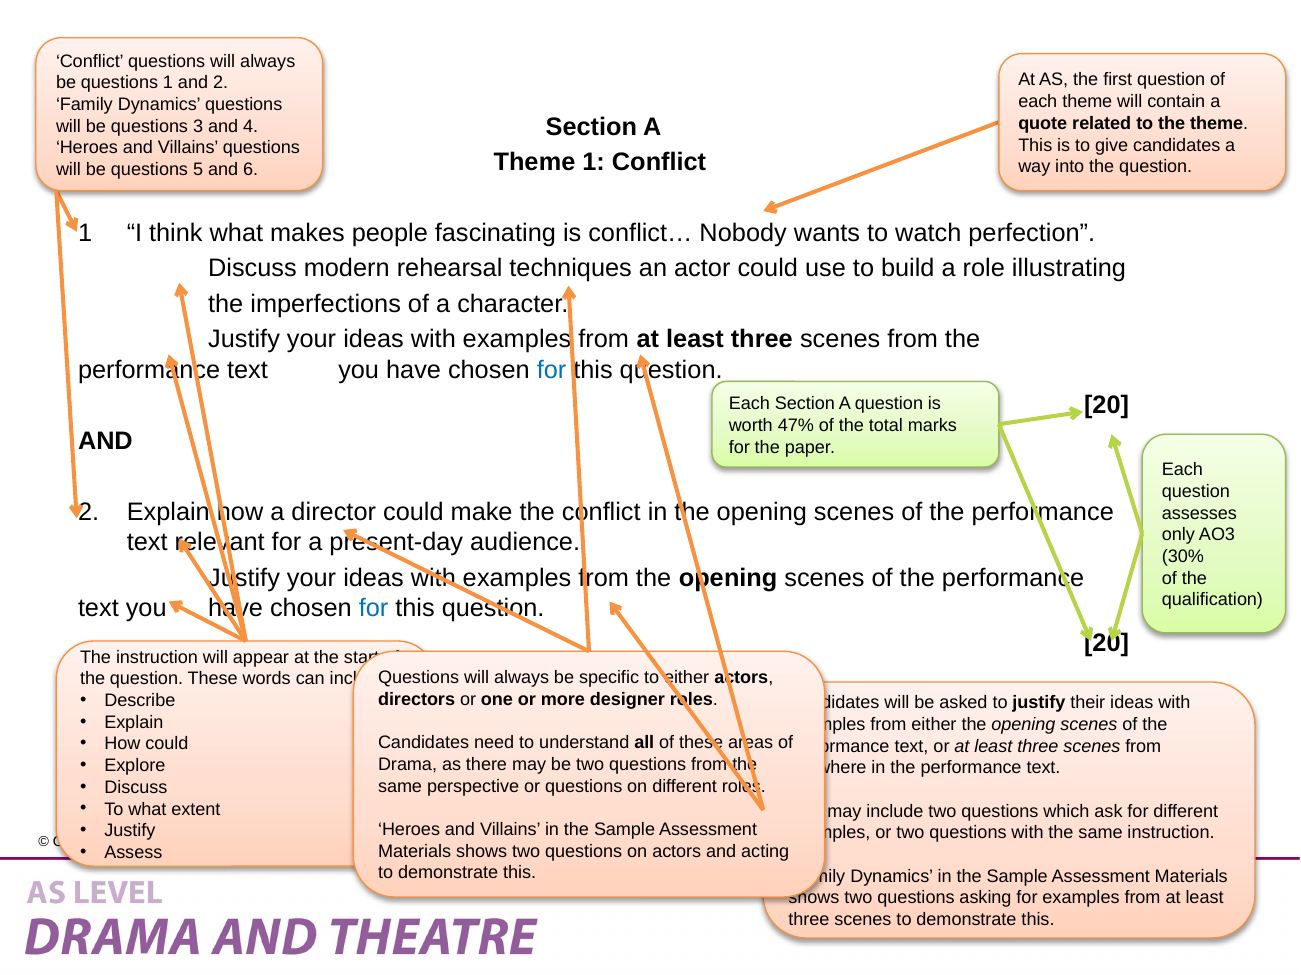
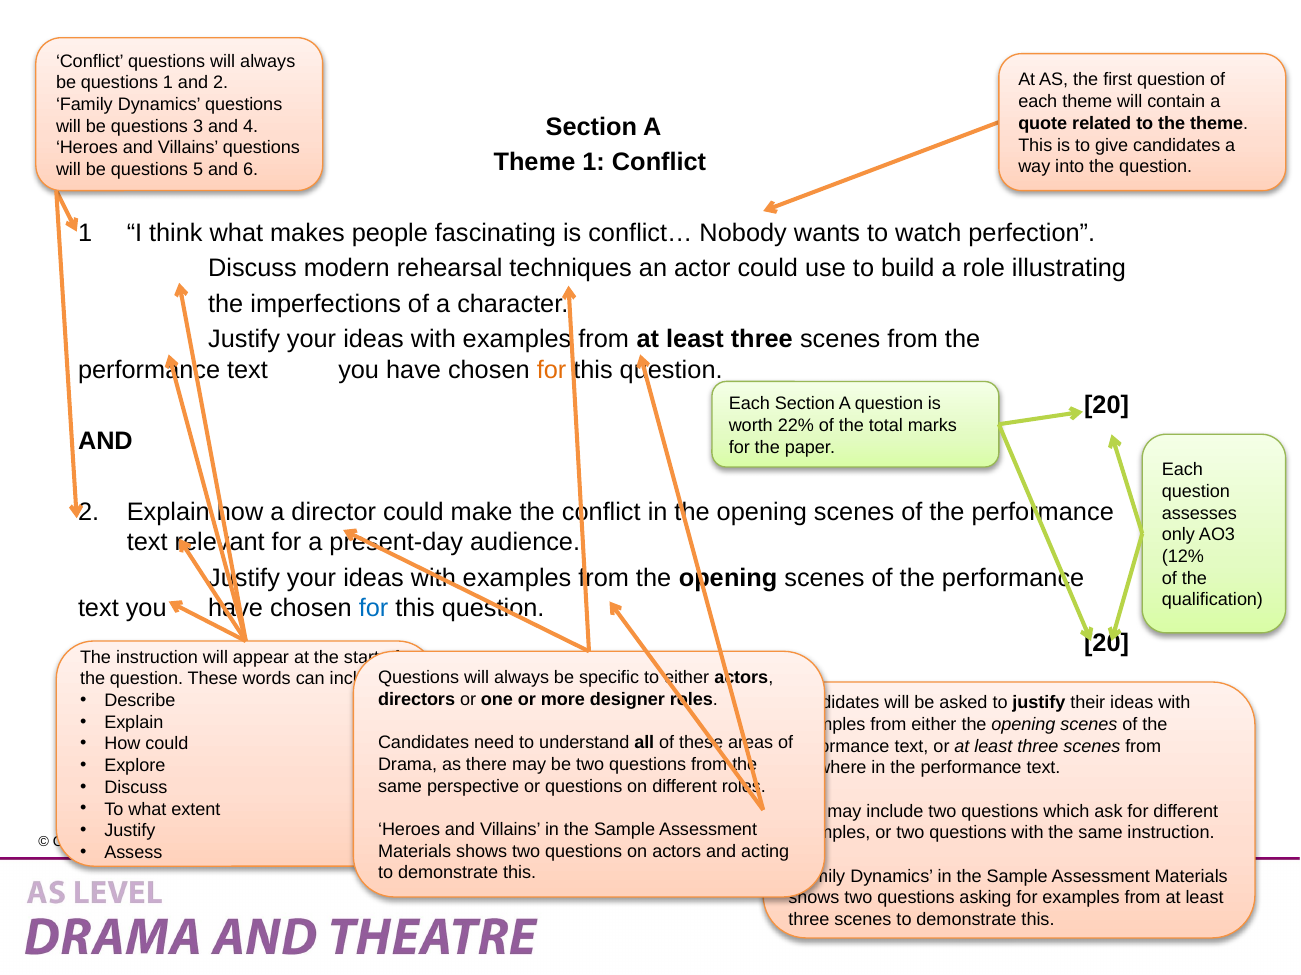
for at (552, 370) colour: blue -> orange
47%: 47% -> 22%
30%: 30% -> 12%
